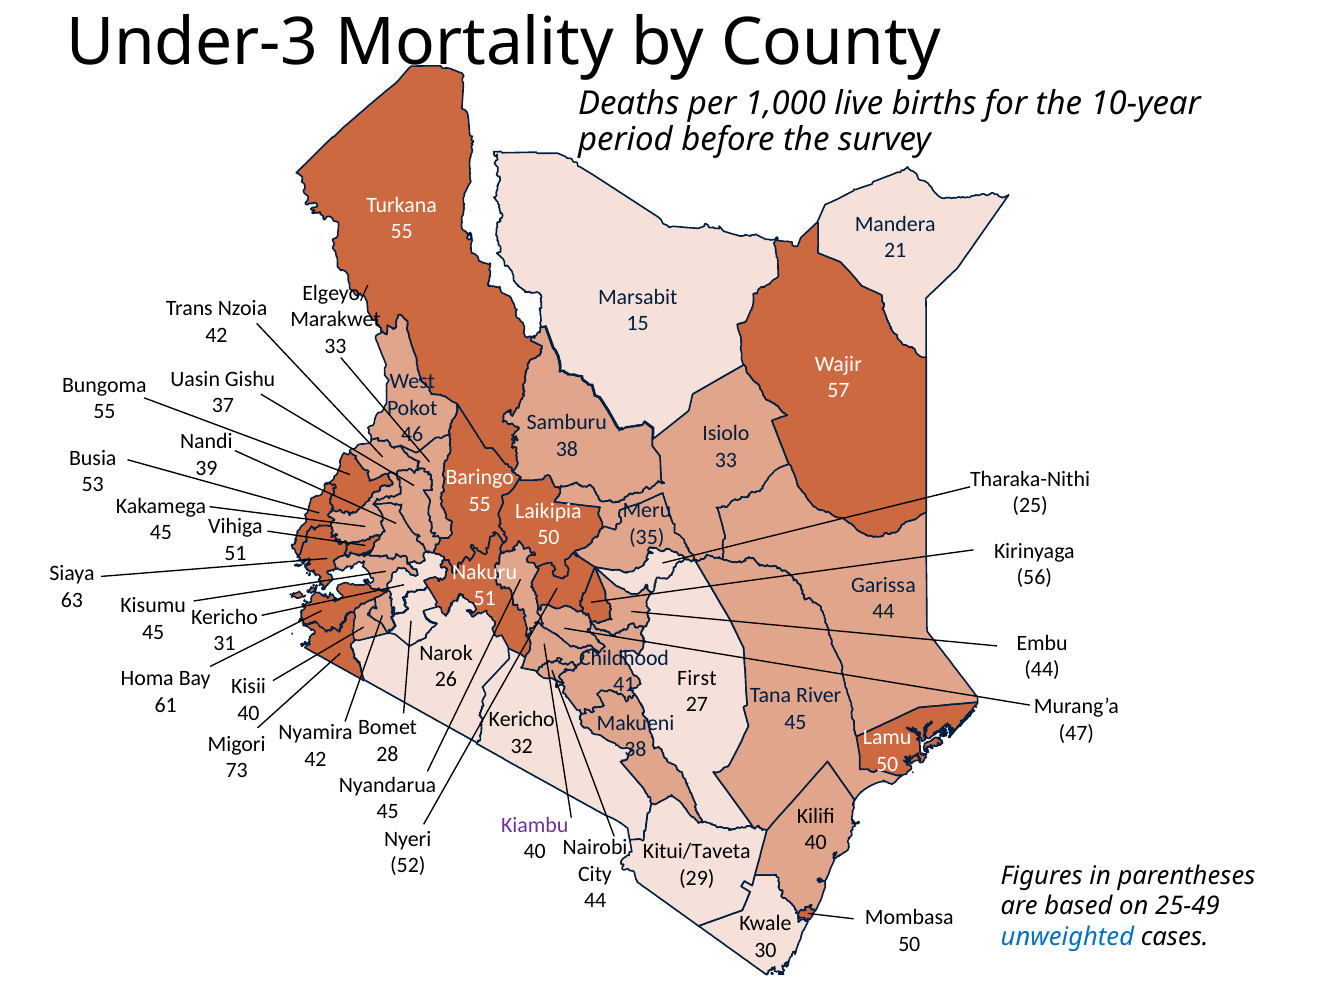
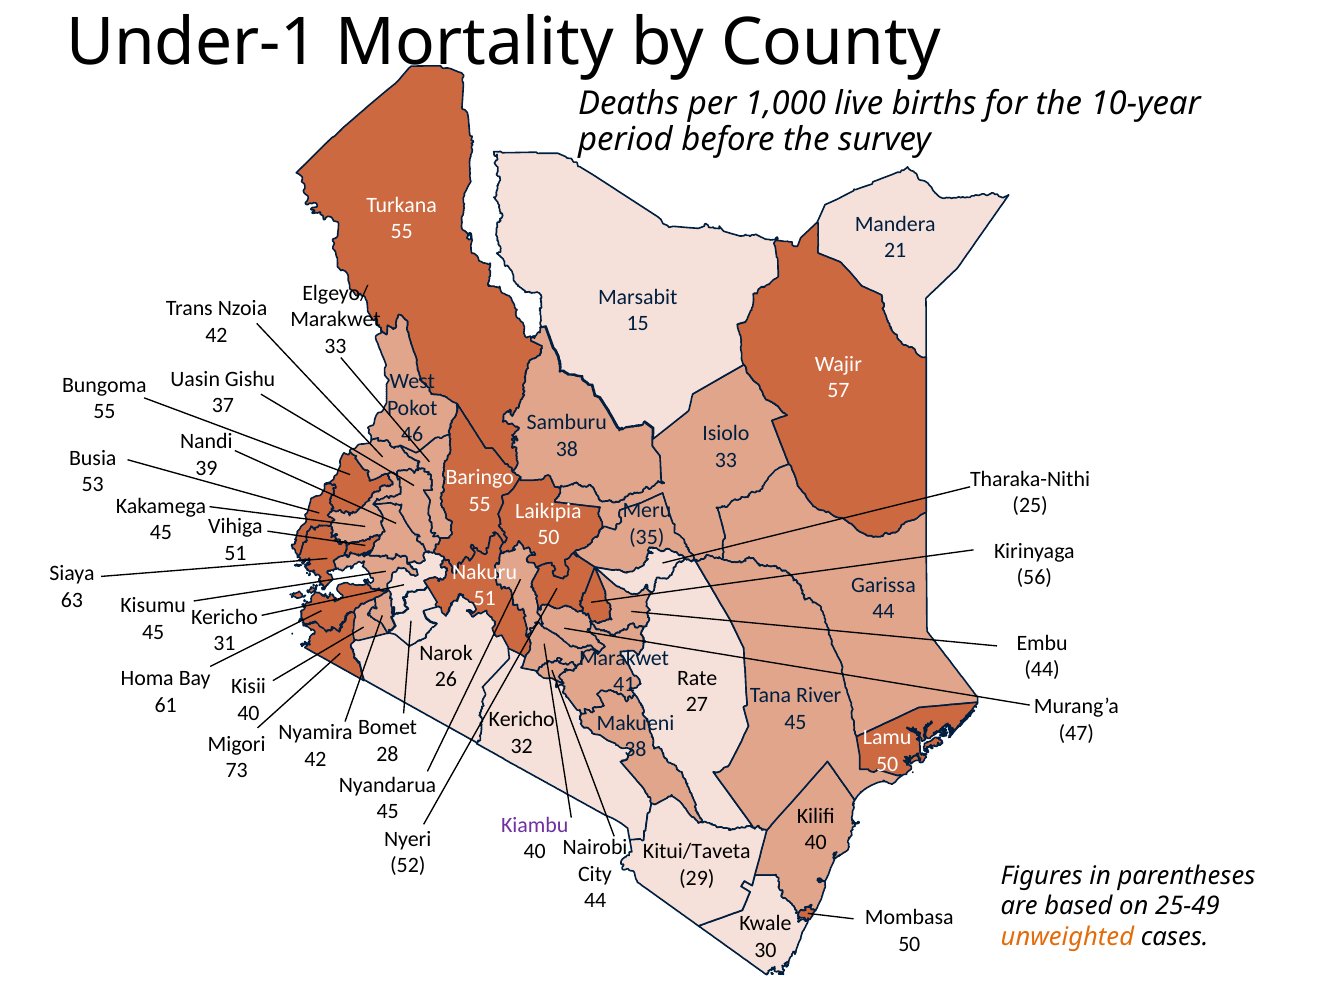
Under-3: Under-3 -> Under-1
Childhood at (624, 658): Childhood -> Marakwet
First: First -> Rate
unweighted colour: blue -> orange
